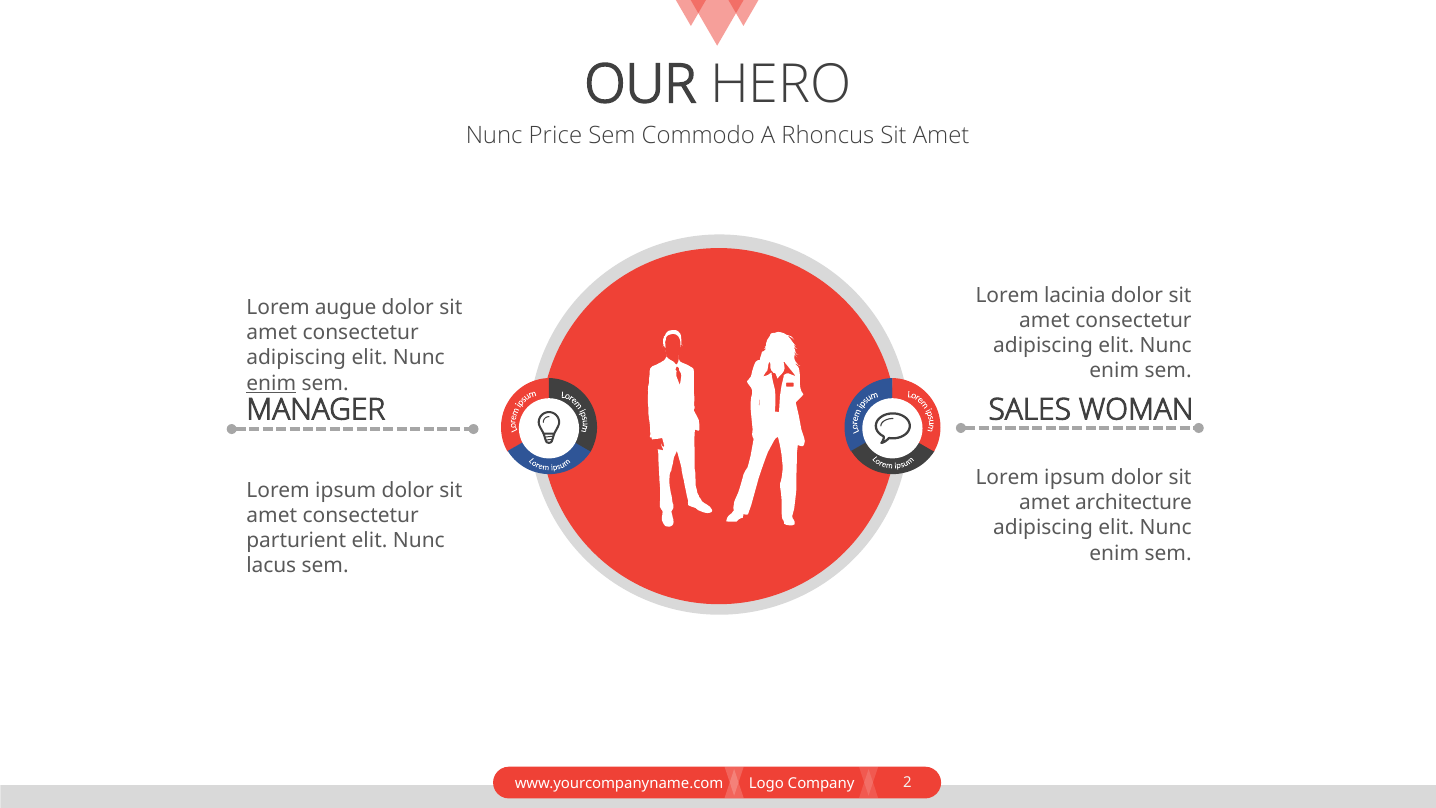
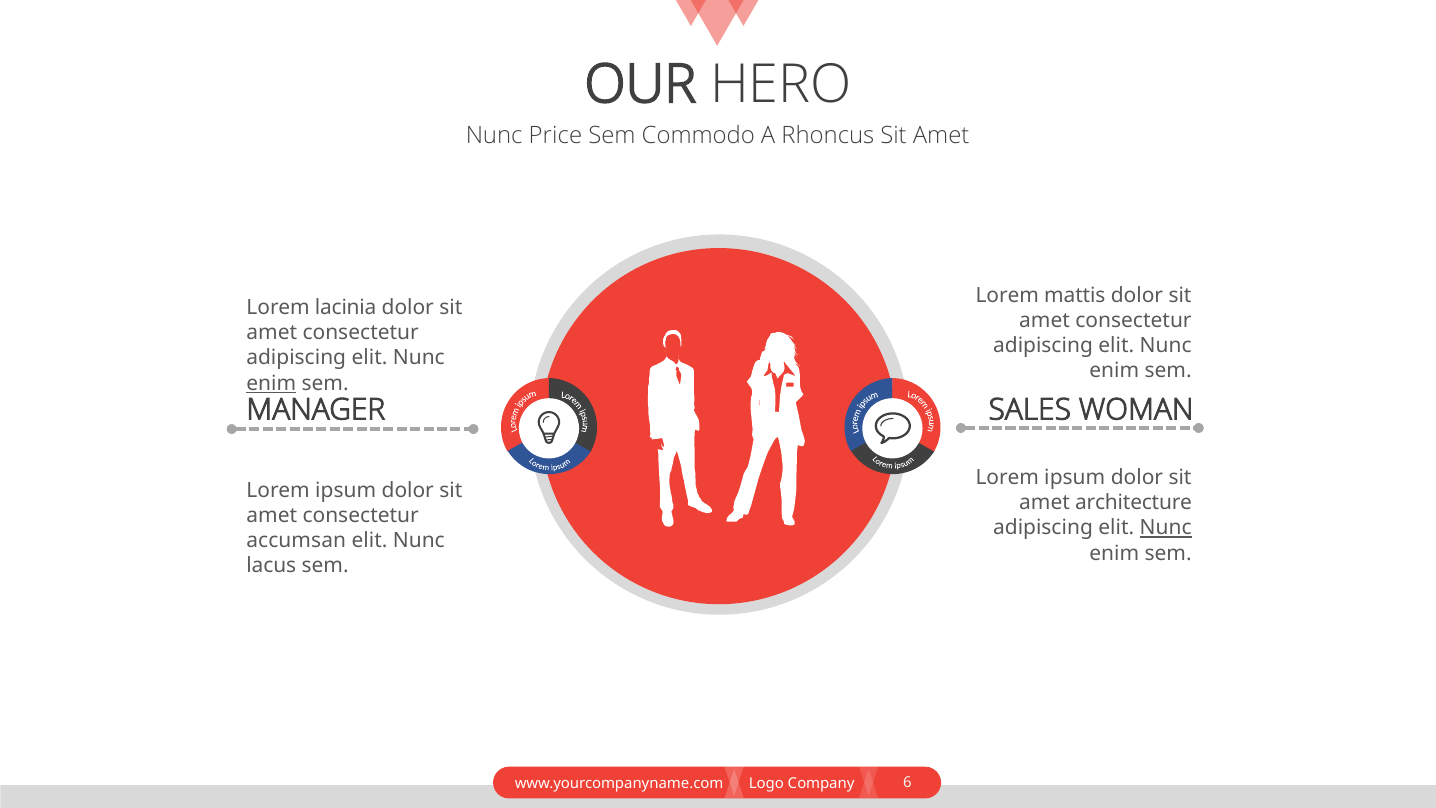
lacinia: lacinia -> mattis
augue: augue -> lacinia
Nunc at (1166, 528) underline: none -> present
parturient: parturient -> accumsan
2: 2 -> 6
